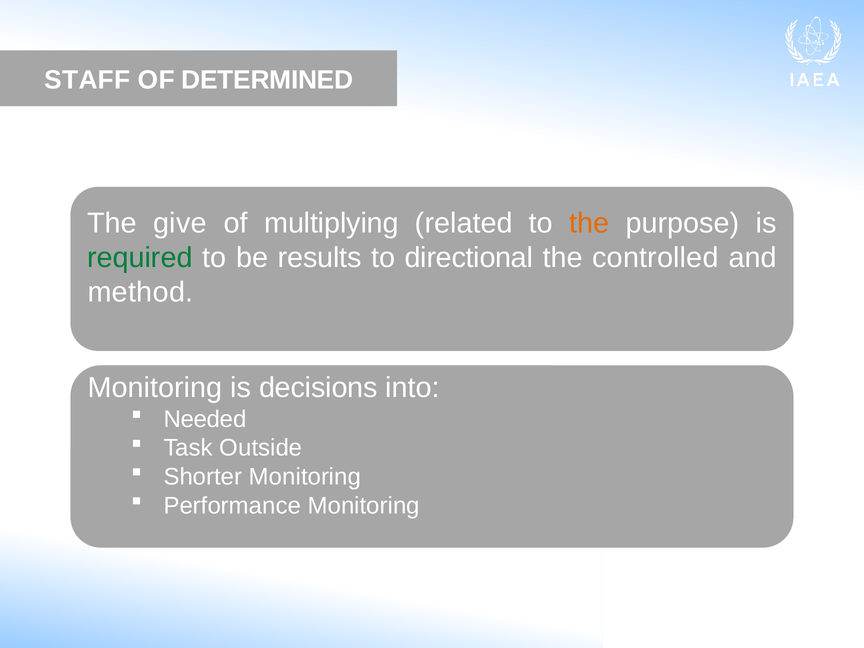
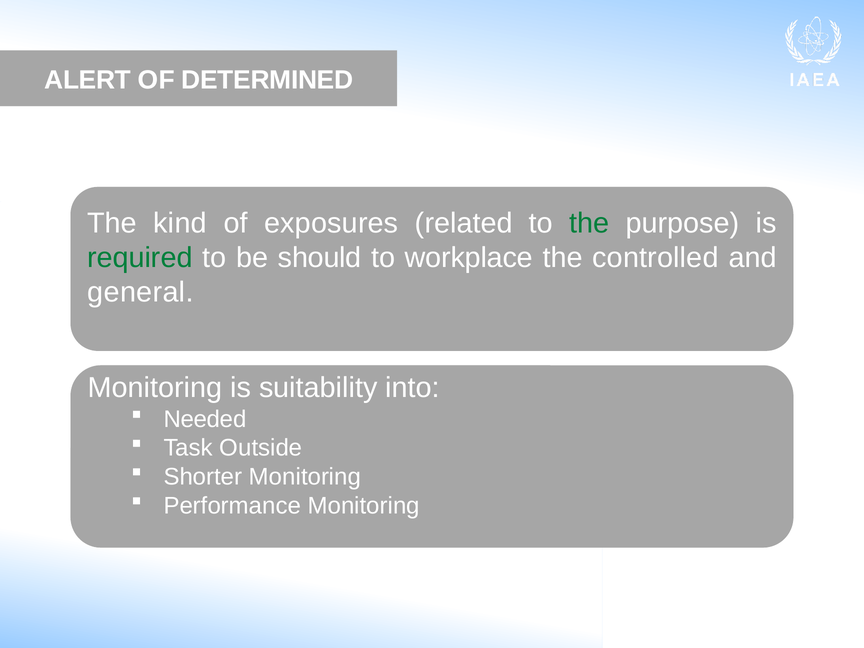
STAFF: STAFF -> ALERT
give: give -> kind
multiplying: multiplying -> exposures
the at (589, 223) colour: orange -> green
results: results -> should
directional: directional -> workplace
method: method -> general
decisions: decisions -> suitability
